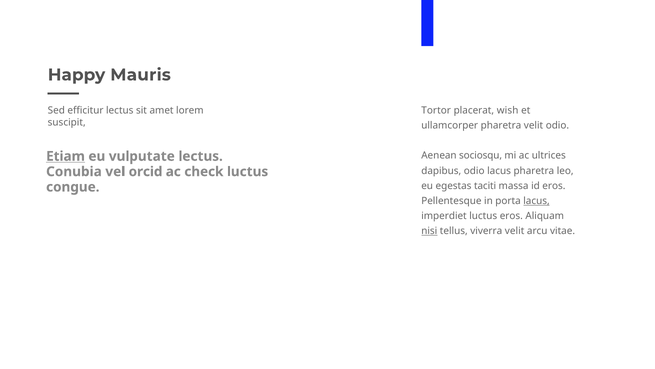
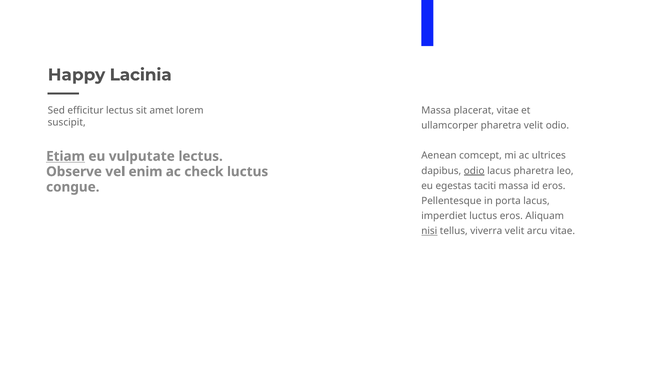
Mauris: Mauris -> Lacinia
Tortor at (436, 111): Tortor -> Massa
placerat wish: wish -> vitae
sociosqu: sociosqu -> comcept
odio at (474, 171) underline: none -> present
Conubia: Conubia -> Observe
orcid: orcid -> enim
lacus at (537, 201) underline: present -> none
